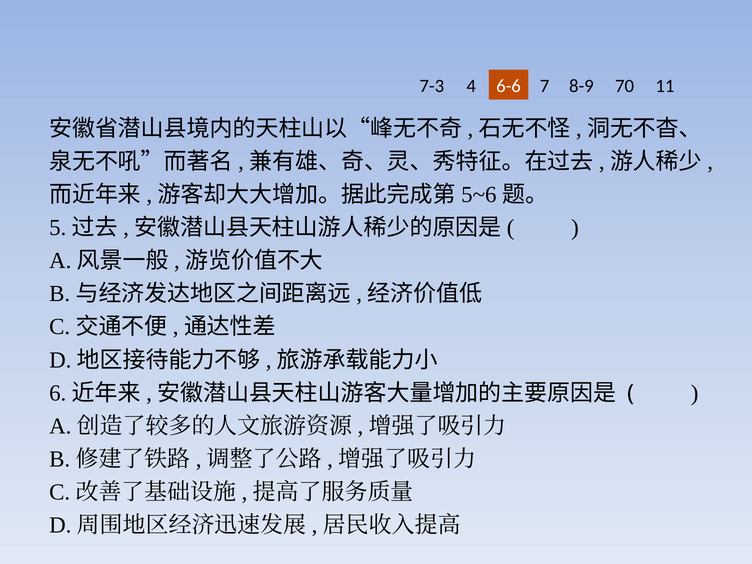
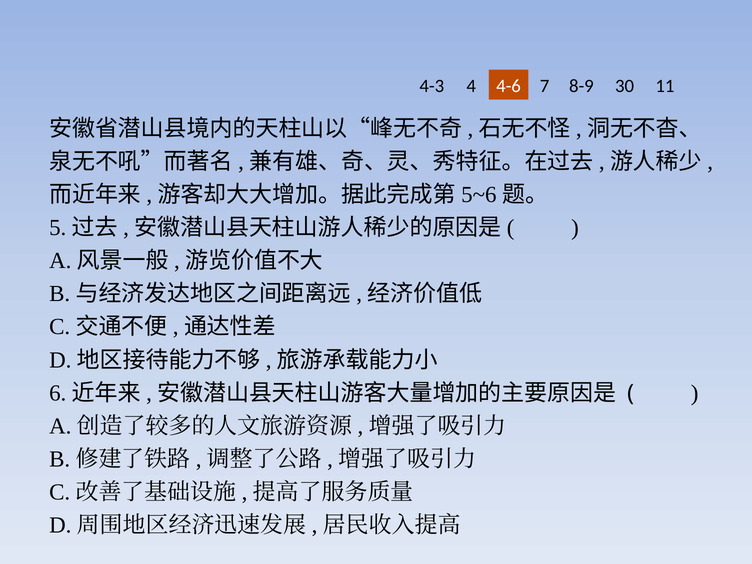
7-3: 7-3 -> 4-3
6-6: 6-6 -> 4-6
70: 70 -> 30
